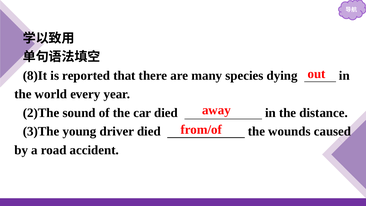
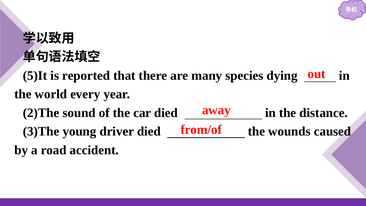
8)It: 8)It -> 5)It
